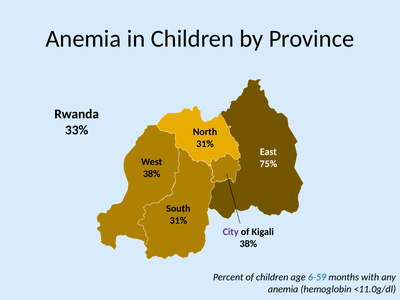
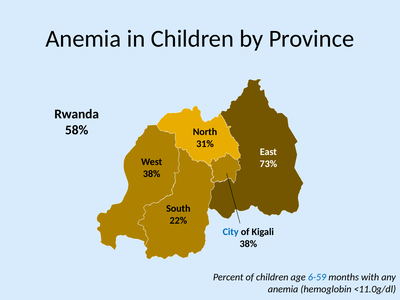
33%: 33% -> 58%
75%: 75% -> 73%
31% at (178, 221): 31% -> 22%
City colour: purple -> blue
